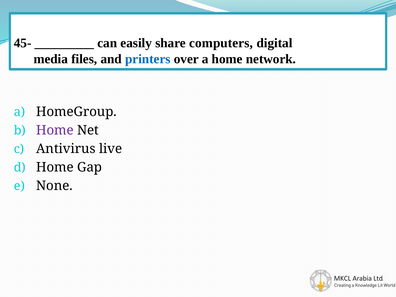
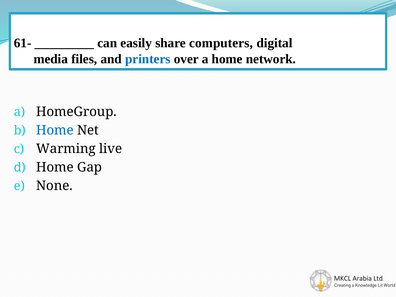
45-: 45- -> 61-
Home at (55, 130) colour: purple -> blue
Antivirus: Antivirus -> Warming
